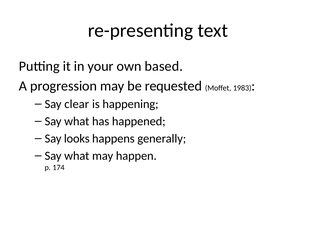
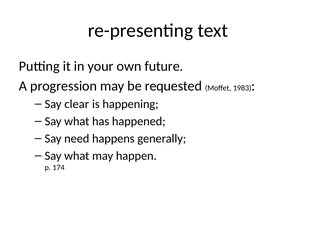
based: based -> future
looks: looks -> need
